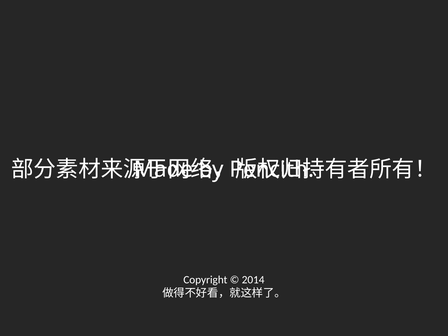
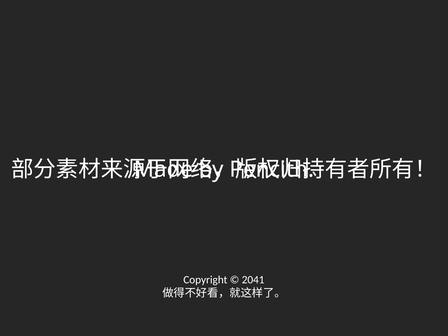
2014: 2014 -> 2041
